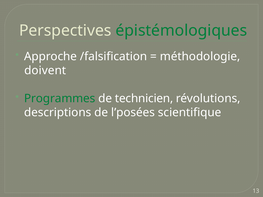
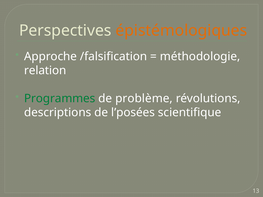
épistémologiques colour: green -> orange
doivent: doivent -> relation
technicien: technicien -> problème
